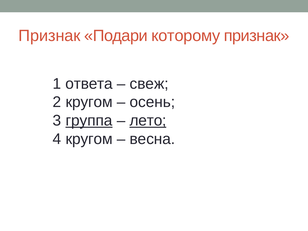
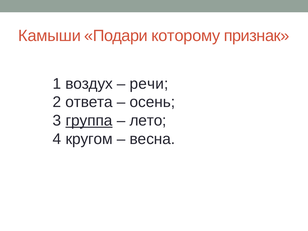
Признак at (50, 36): Признак -> Камыши
ответа: ответа -> воздух
свеж: свеж -> речи
2 кругом: кругом -> ответа
лето underline: present -> none
